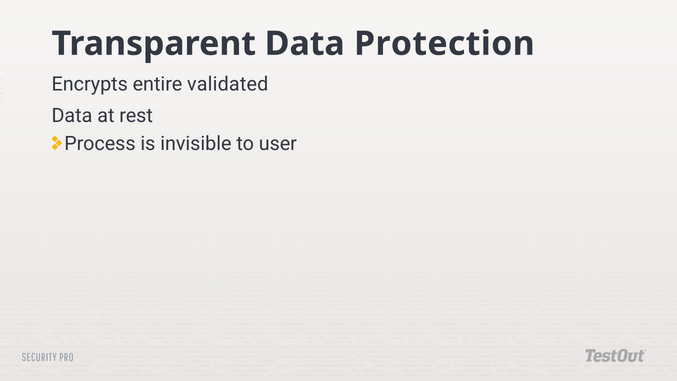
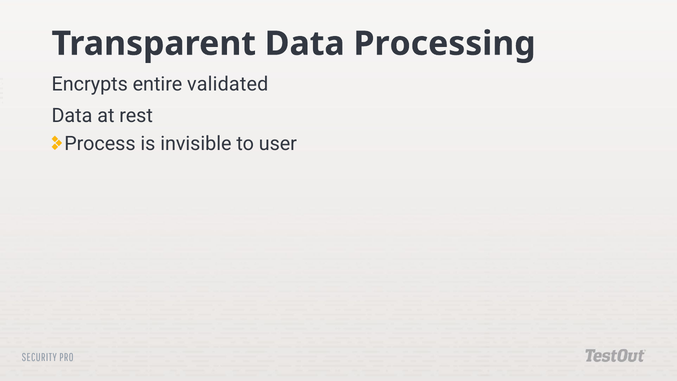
Protection: Protection -> Processing
